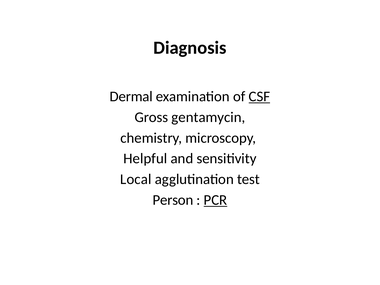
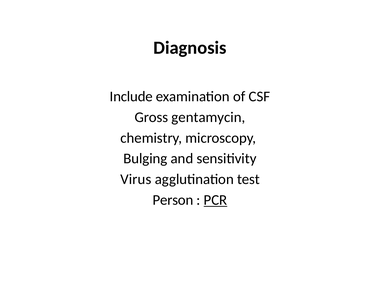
Dermal: Dermal -> Include
CSF underline: present -> none
Helpful: Helpful -> Bulging
Local: Local -> Virus
